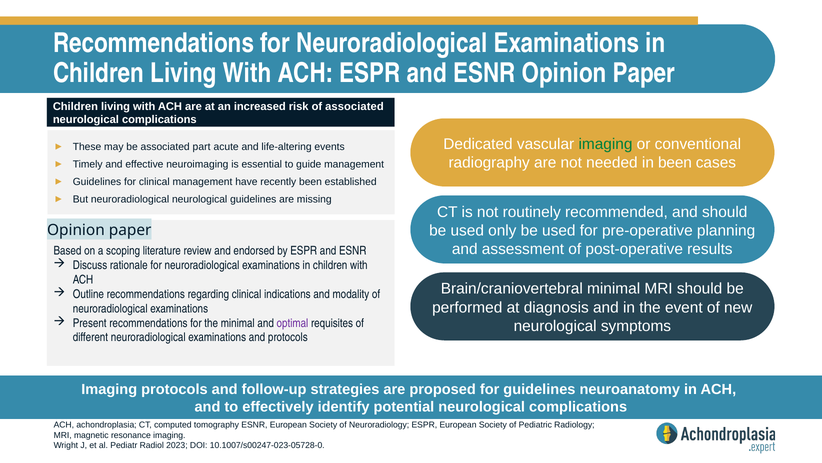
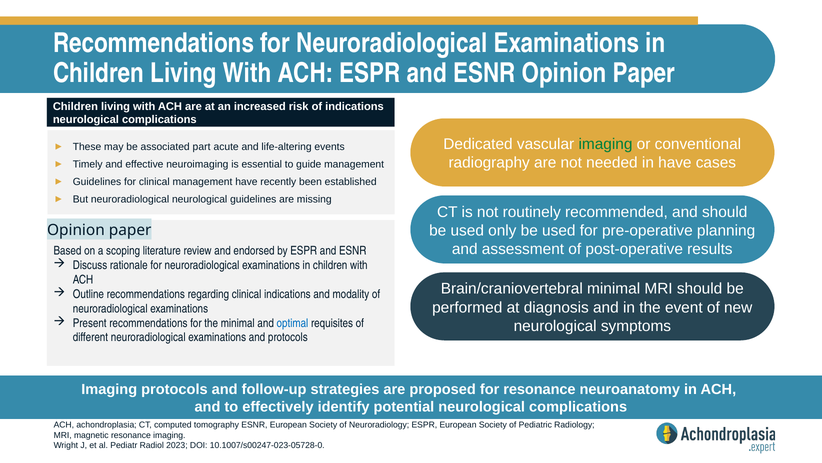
of associated: associated -> indications
in been: been -> have
optimal colour: purple -> blue
for guidelines: guidelines -> resonance
